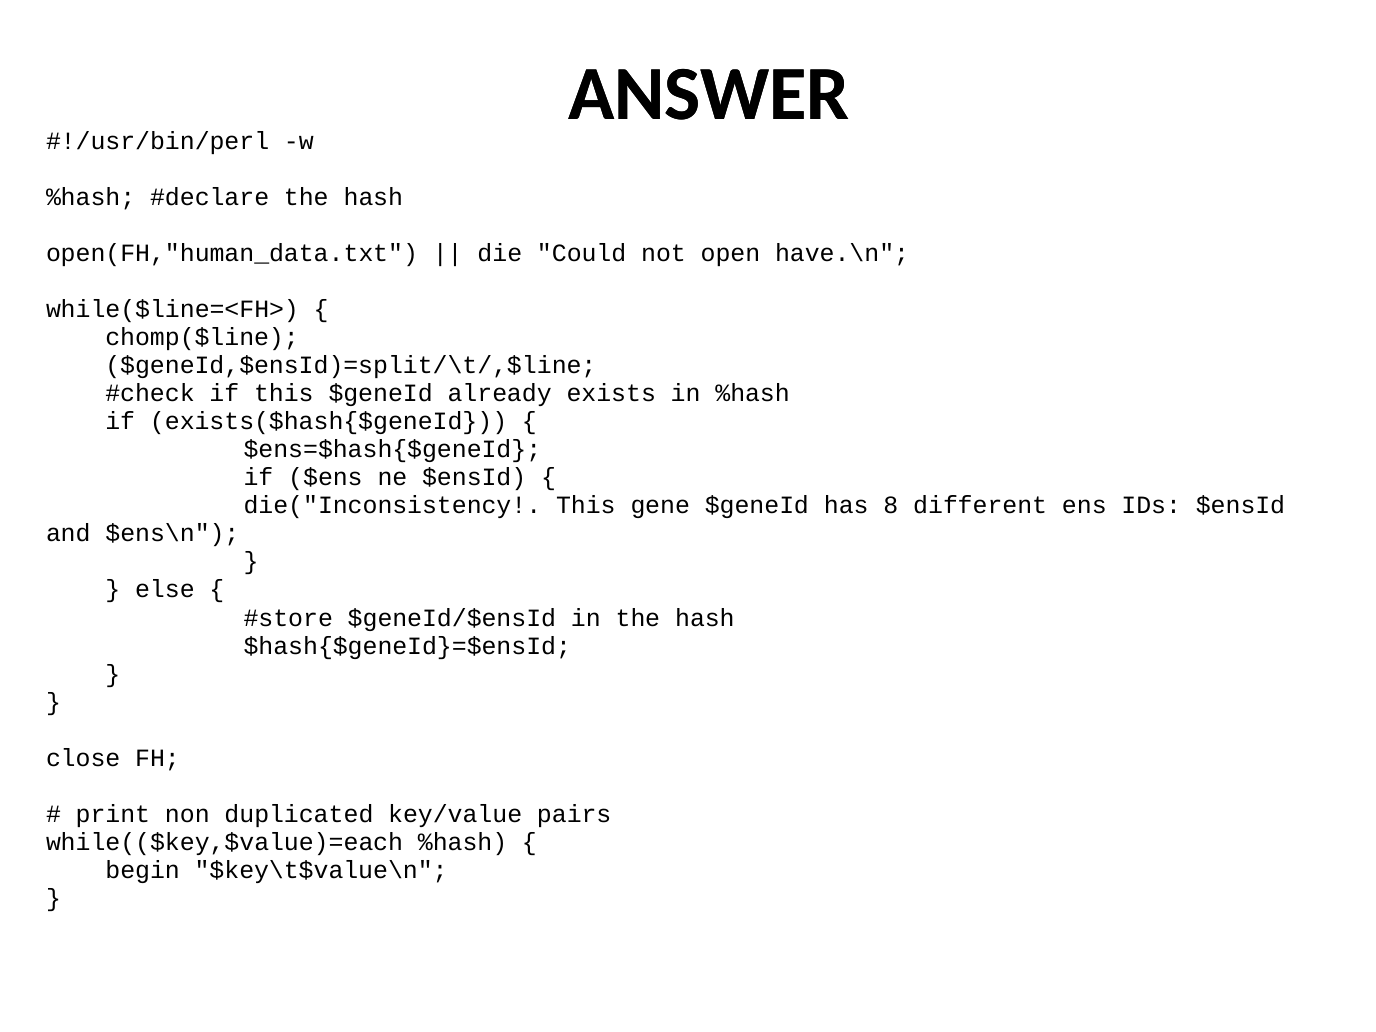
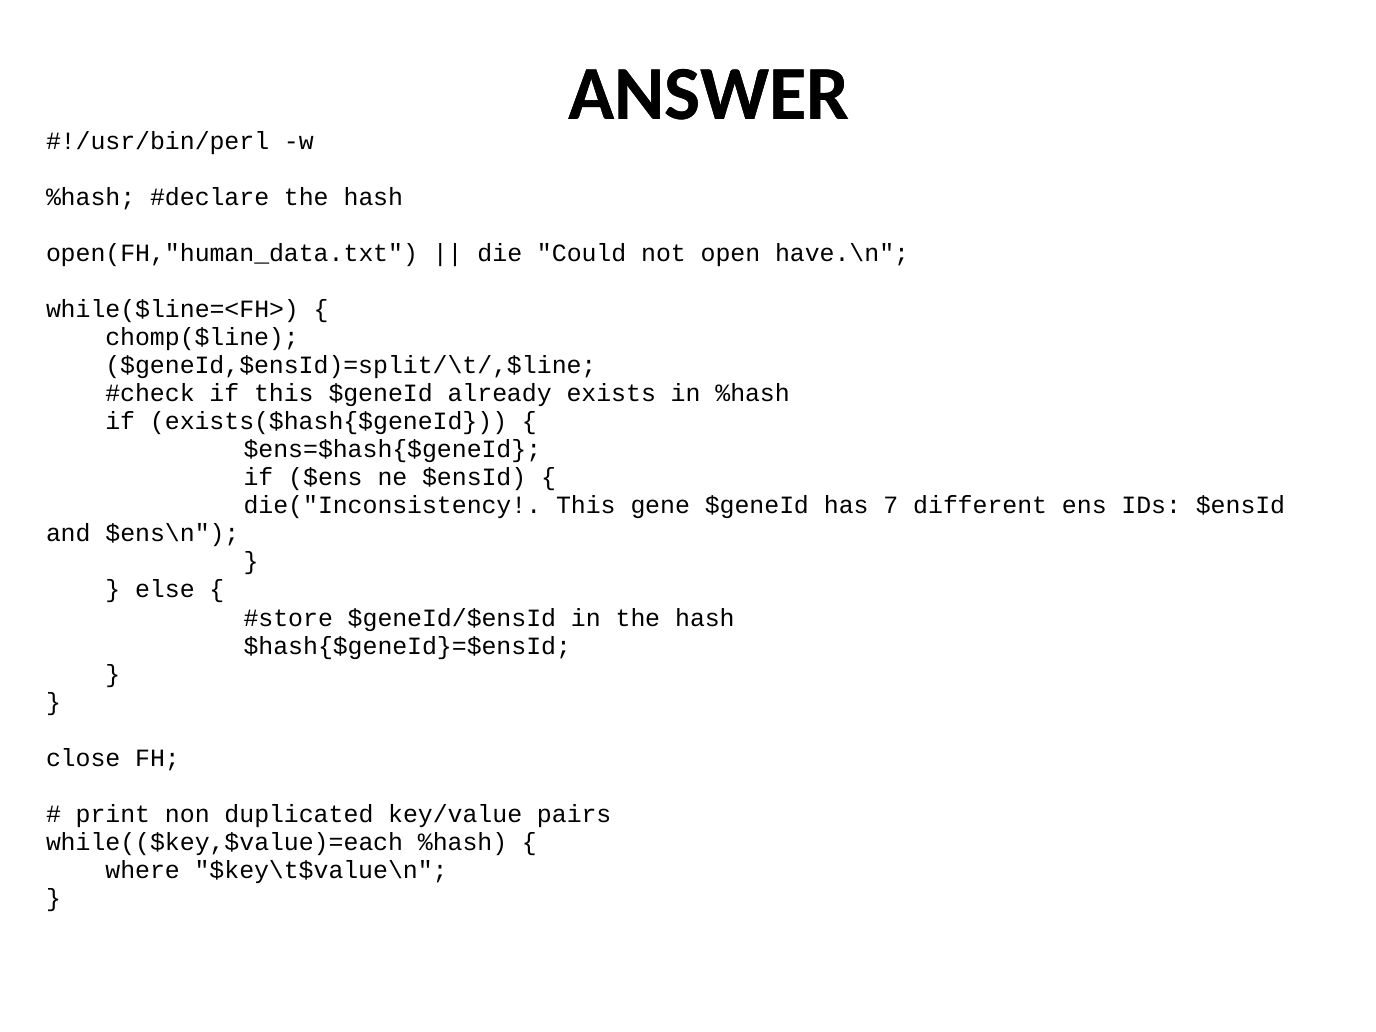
8: 8 -> 7
begin: begin -> where
